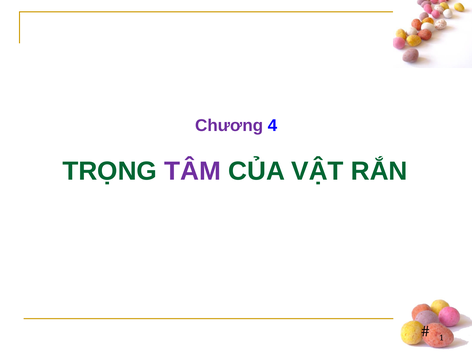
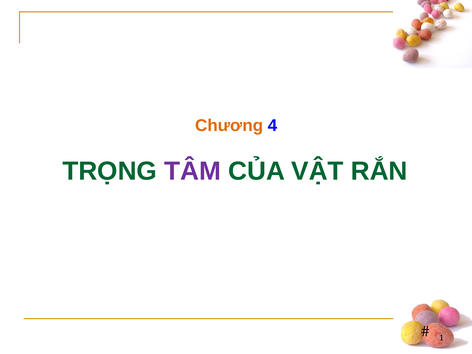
Chương colour: purple -> orange
